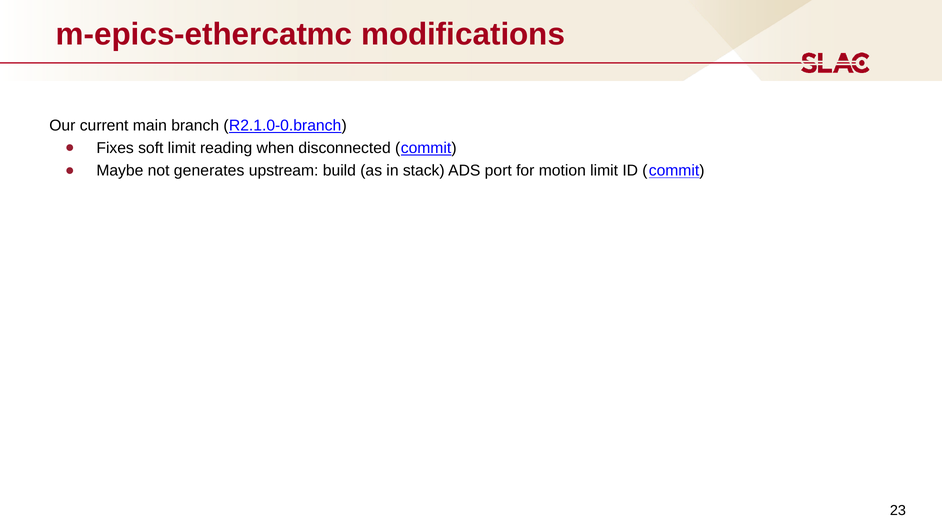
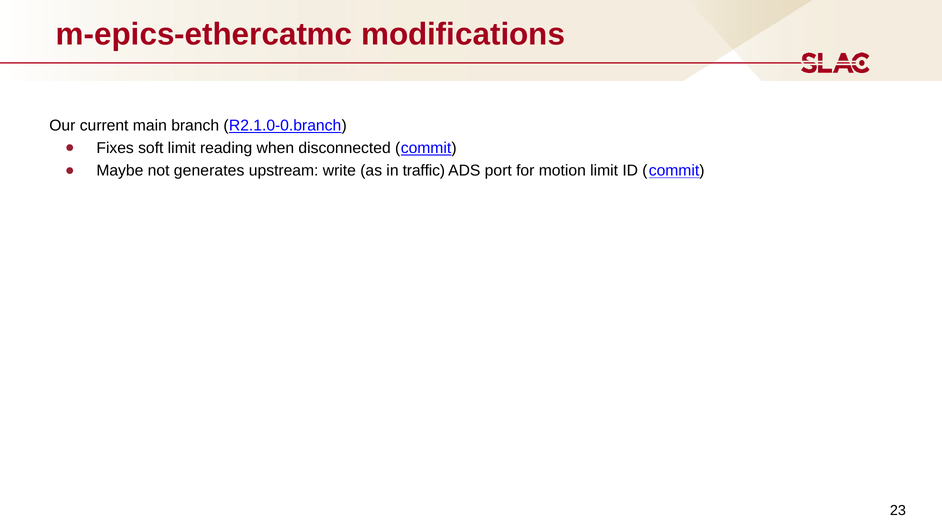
build: build -> write
stack: stack -> traffic
